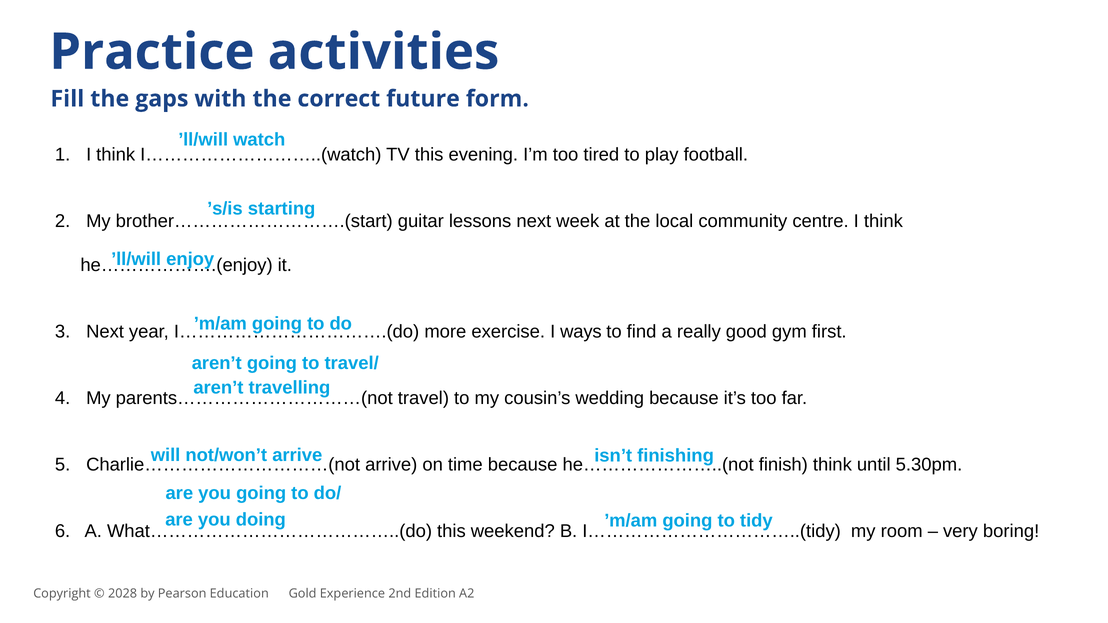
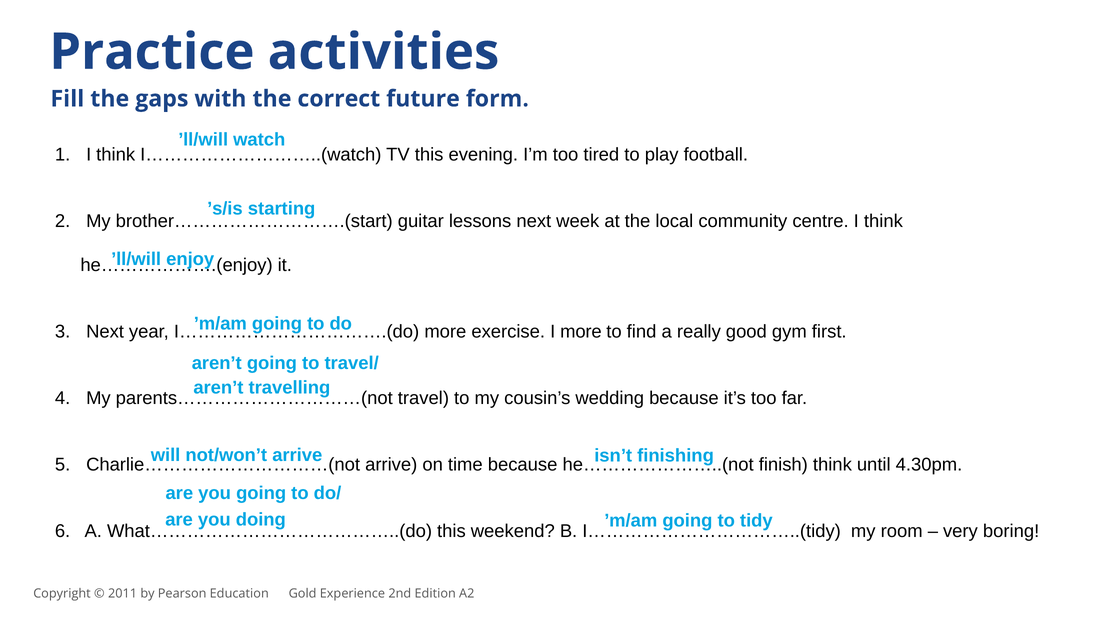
I ways: ways -> more
5.30pm: 5.30pm -> 4.30pm
2028: 2028 -> 2011
